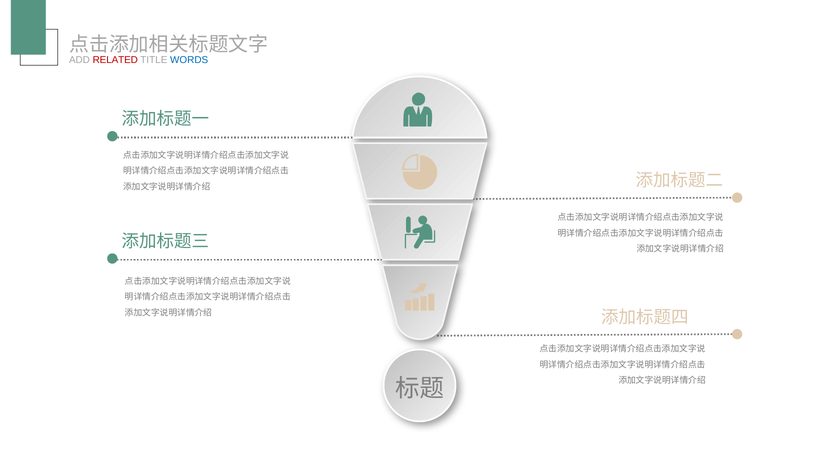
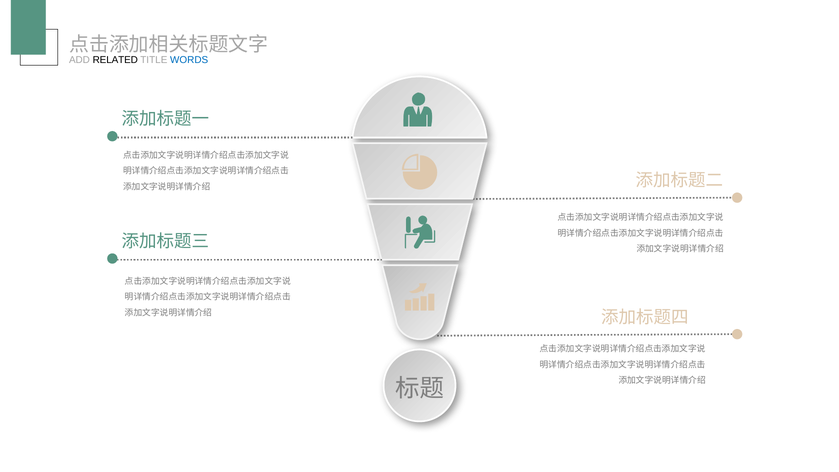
RELATED colour: red -> black
